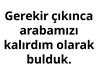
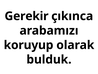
kalırdım: kalırdım -> koruyup
